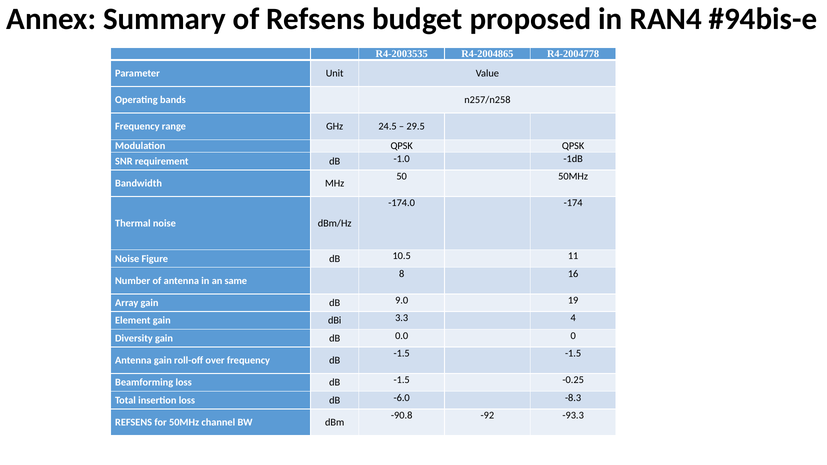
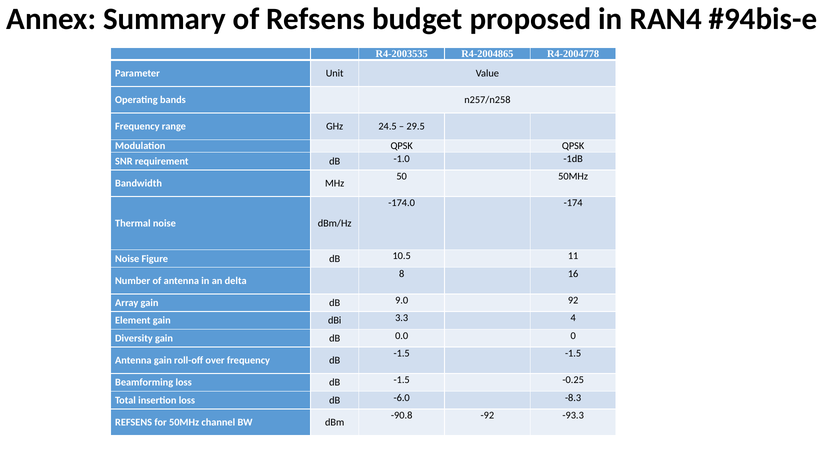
same: same -> delta
19: 19 -> 92
